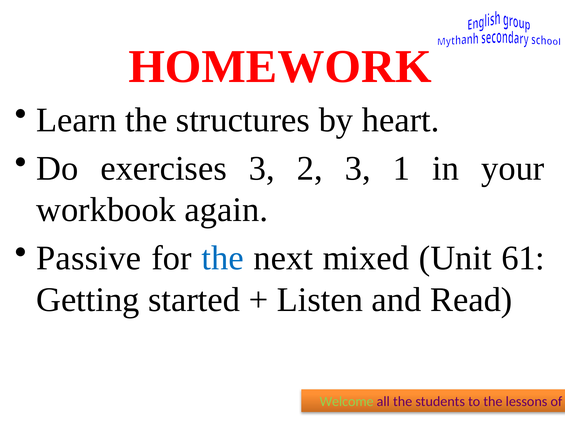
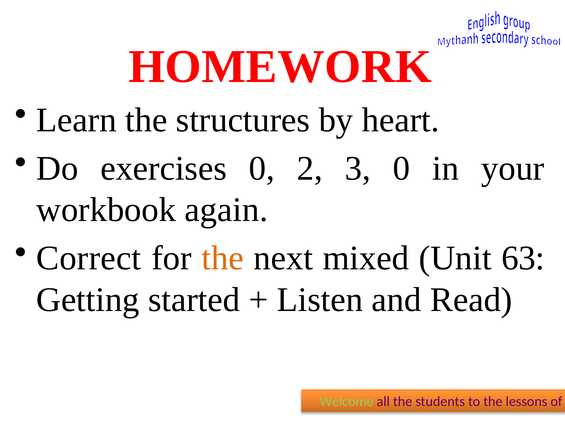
exercises 3: 3 -> 0
3 1: 1 -> 0
Passive: Passive -> Correct
the at (223, 258) colour: blue -> orange
61: 61 -> 63
